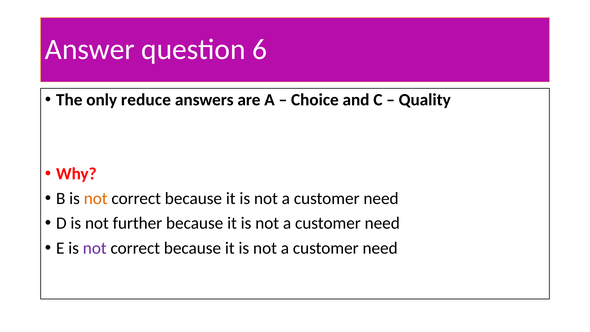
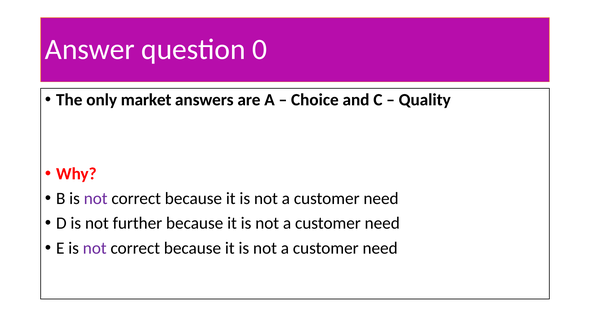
6: 6 -> 0
reduce: reduce -> market
not at (96, 198) colour: orange -> purple
